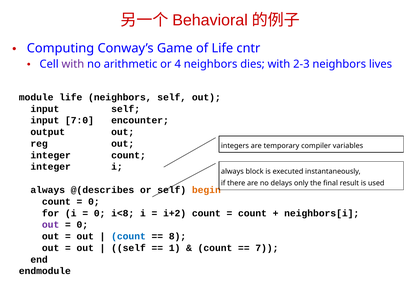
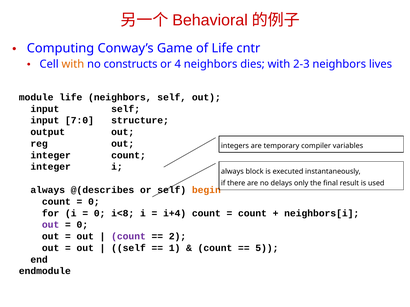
with at (73, 64) colour: purple -> orange
arithmetic: arithmetic -> constructs
encounter: encounter -> structure
i+2: i+2 -> i+4
count at (128, 237) colour: blue -> purple
8: 8 -> 2
7: 7 -> 5
